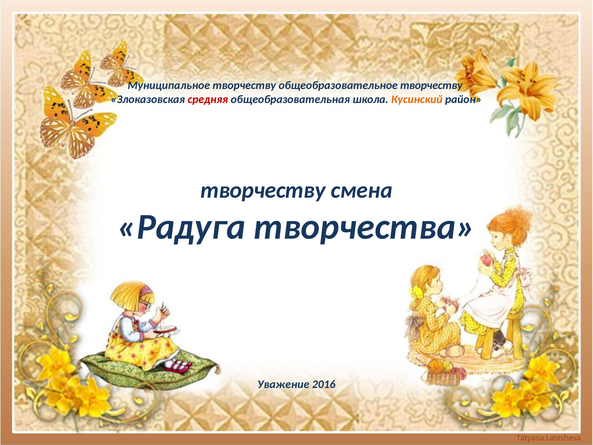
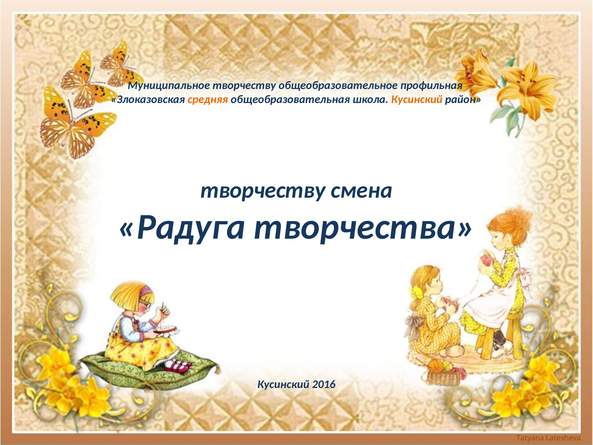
общеобразовательное творчеству: творчеству -> профильная
средняя colour: red -> orange
Уважение at (283, 384): Уважение -> Кусинский
